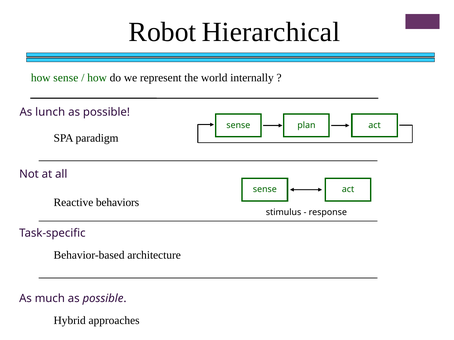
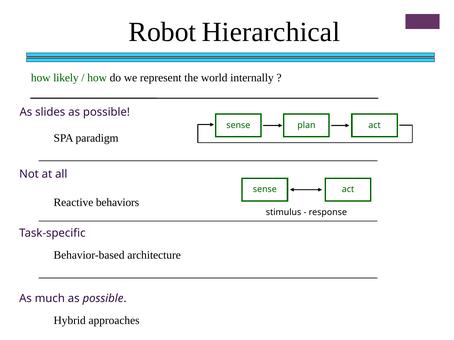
how sense: sense -> likely
lunch: lunch -> slides
